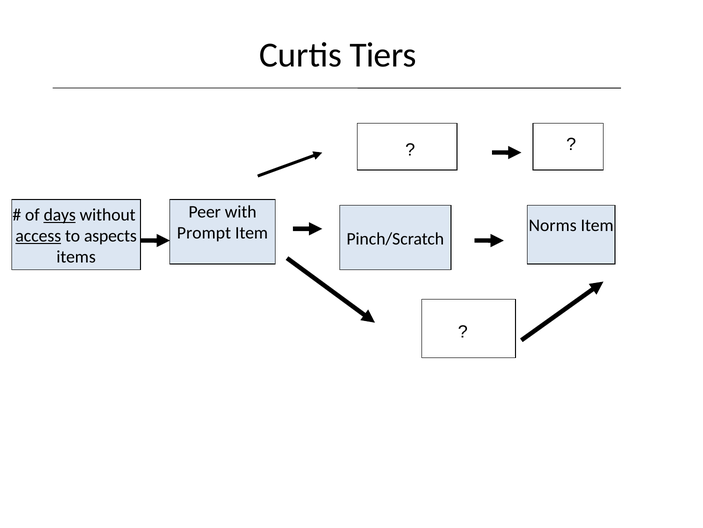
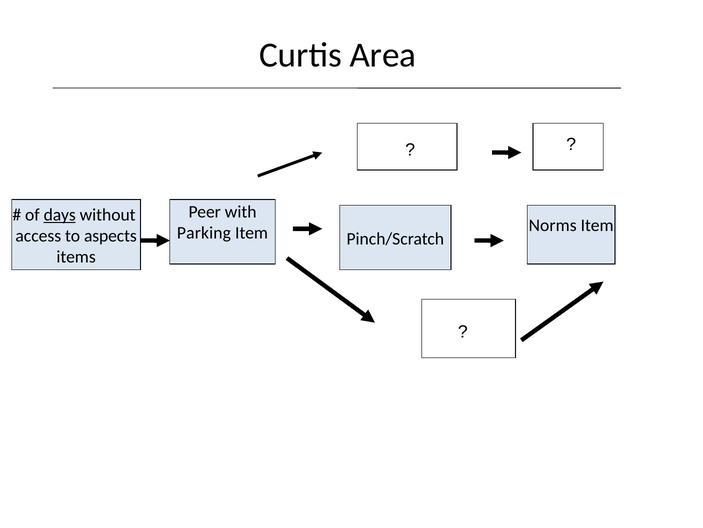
Tiers: Tiers -> Area
Prompt: Prompt -> Parking
access underline: present -> none
